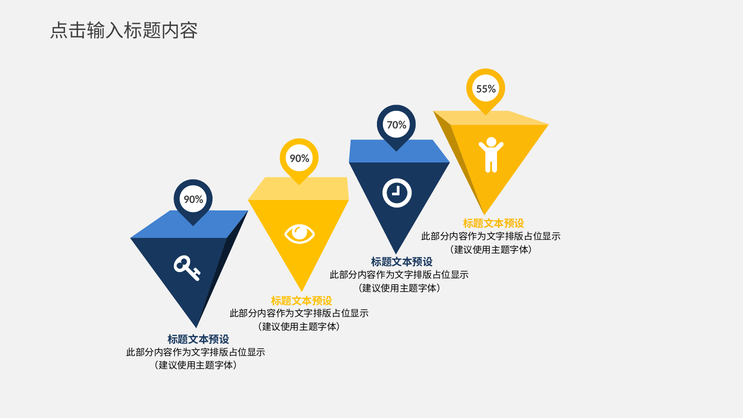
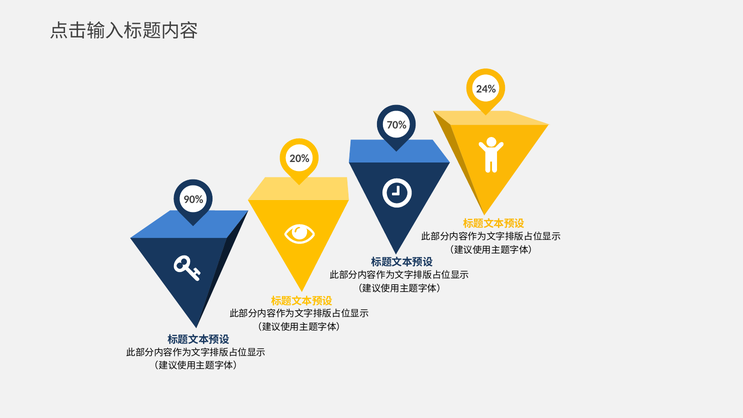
55%: 55% -> 24%
90% at (300, 159): 90% -> 20%
